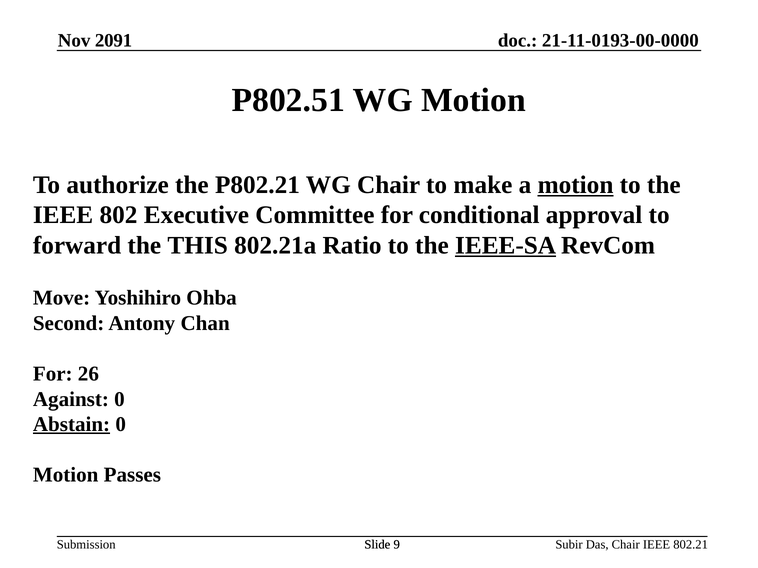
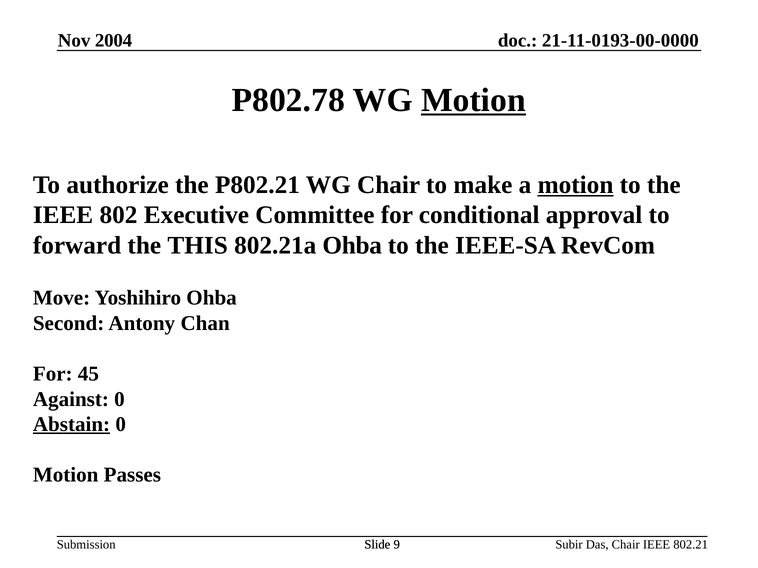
2091: 2091 -> 2004
P802.51: P802.51 -> P802.78
Motion at (473, 100) underline: none -> present
802.21a Ratio: Ratio -> Ohba
IEEE-SA underline: present -> none
26: 26 -> 45
